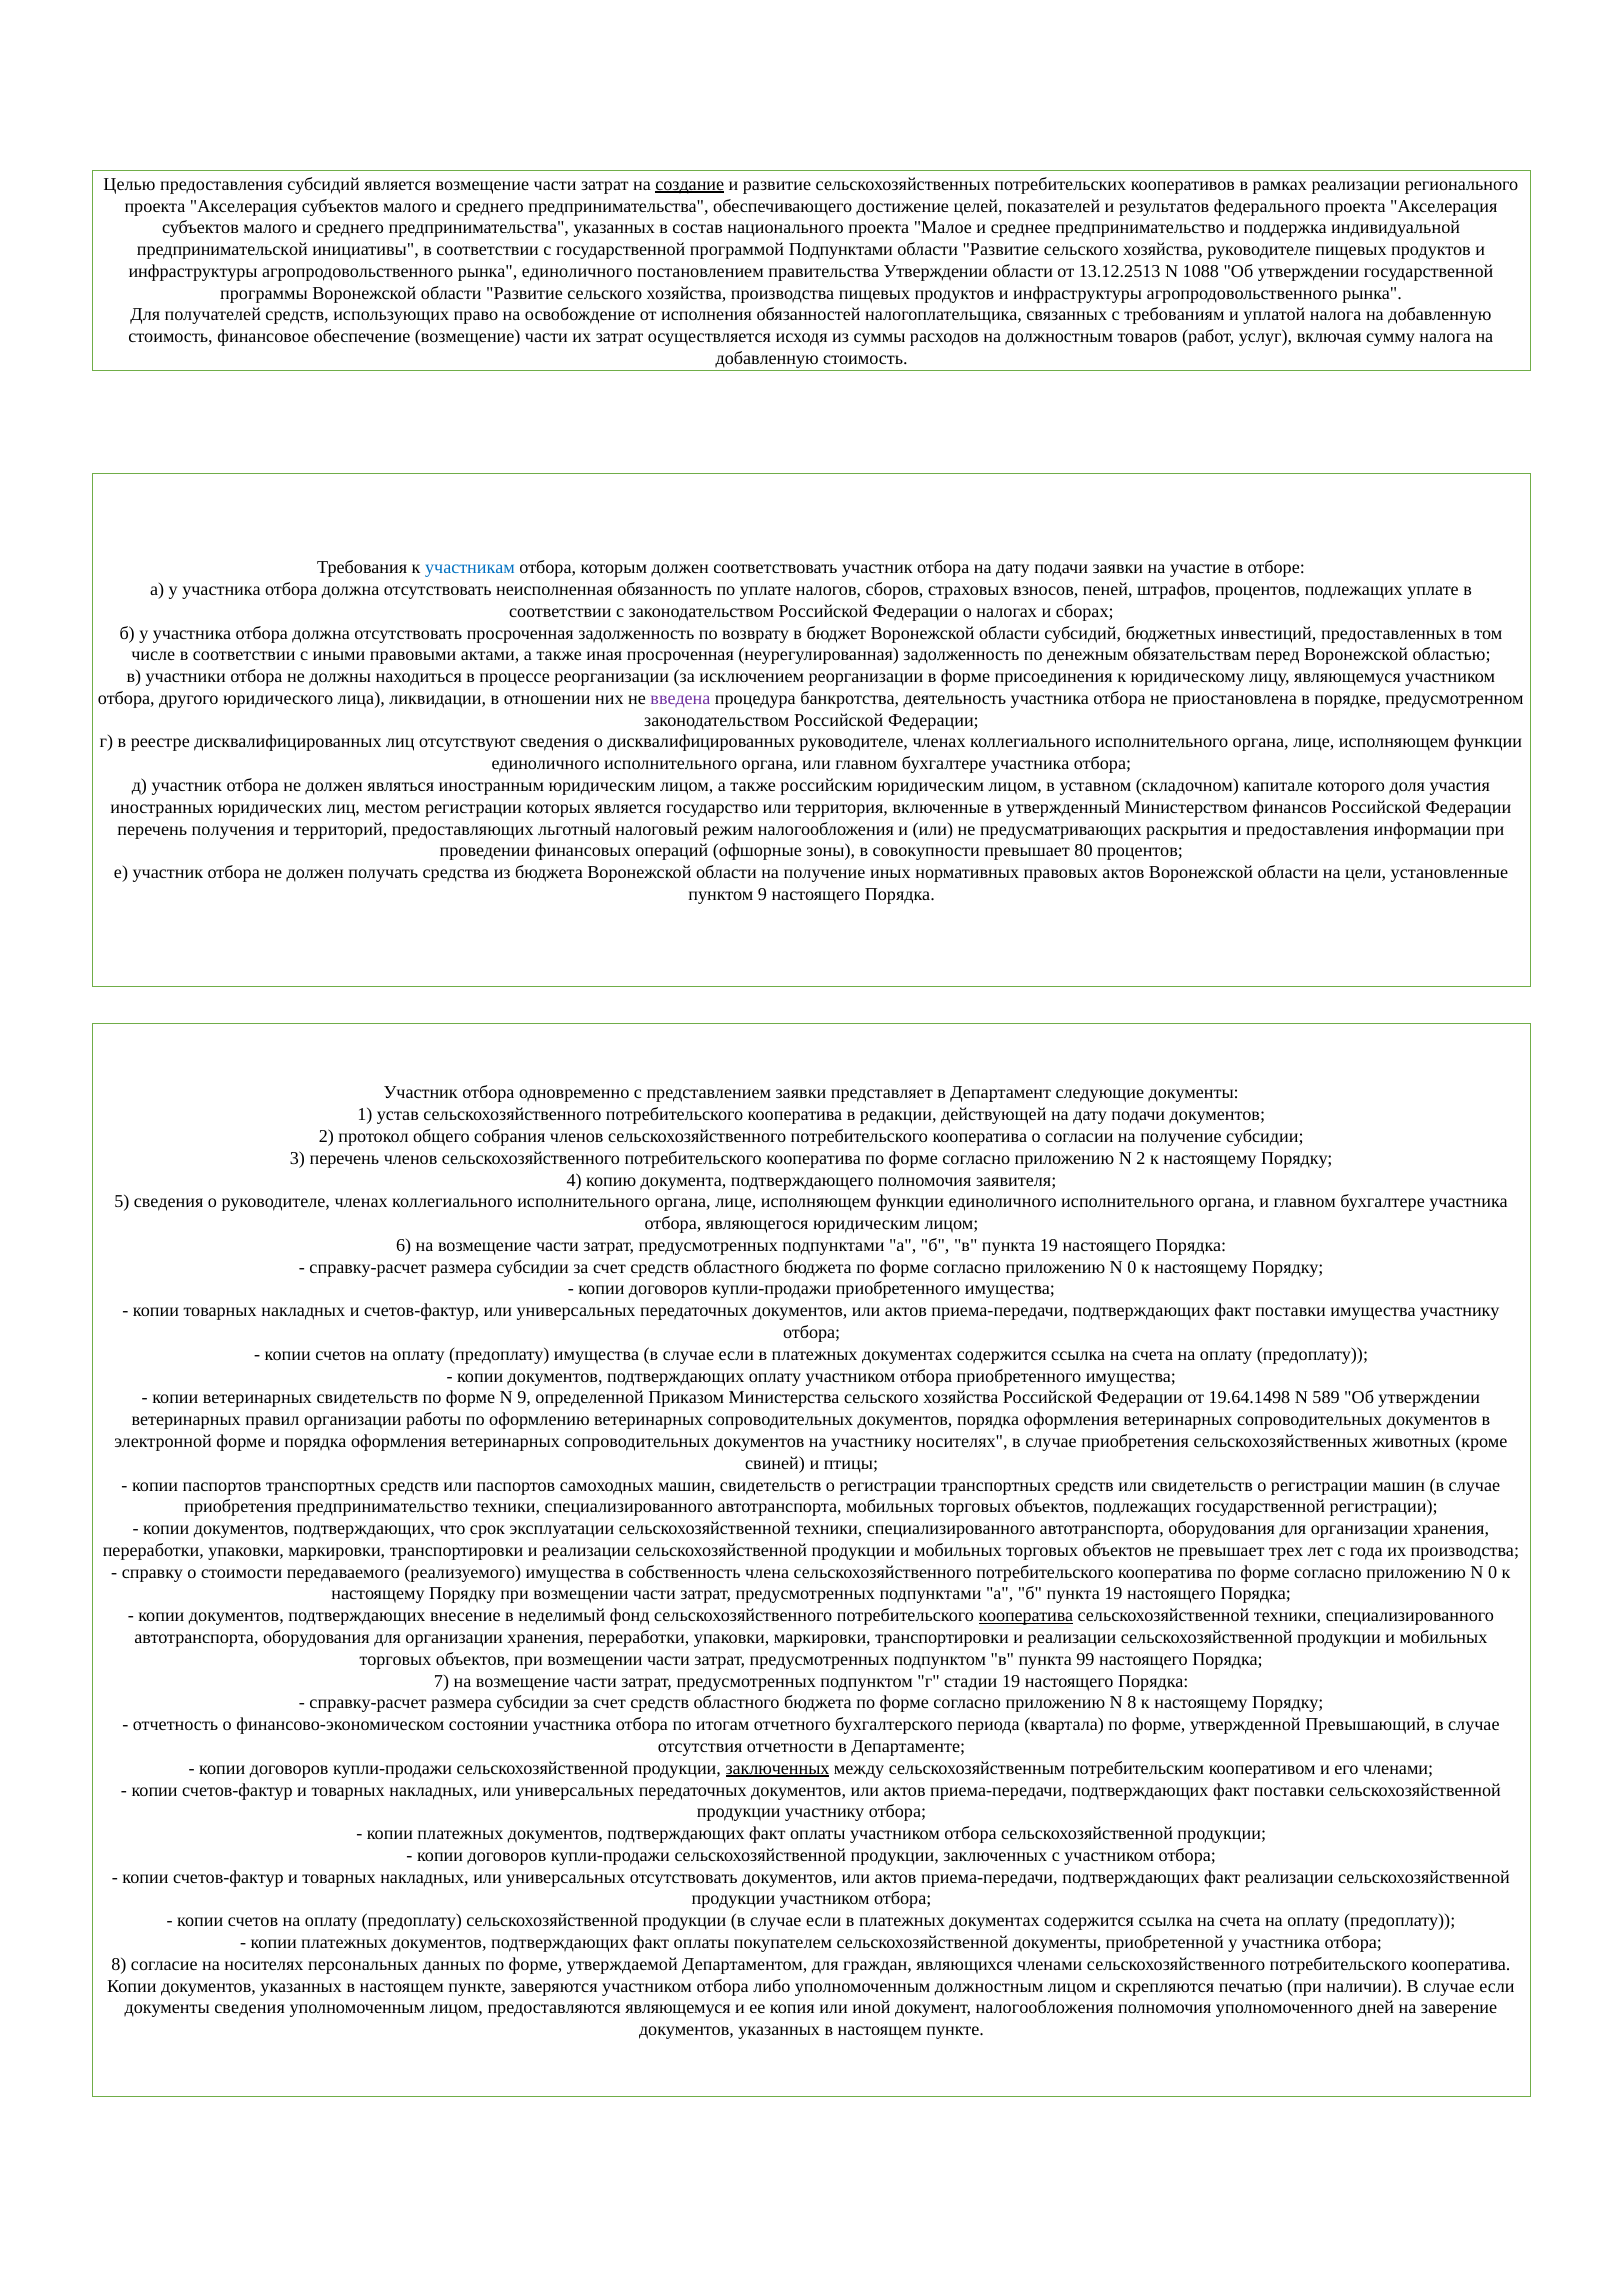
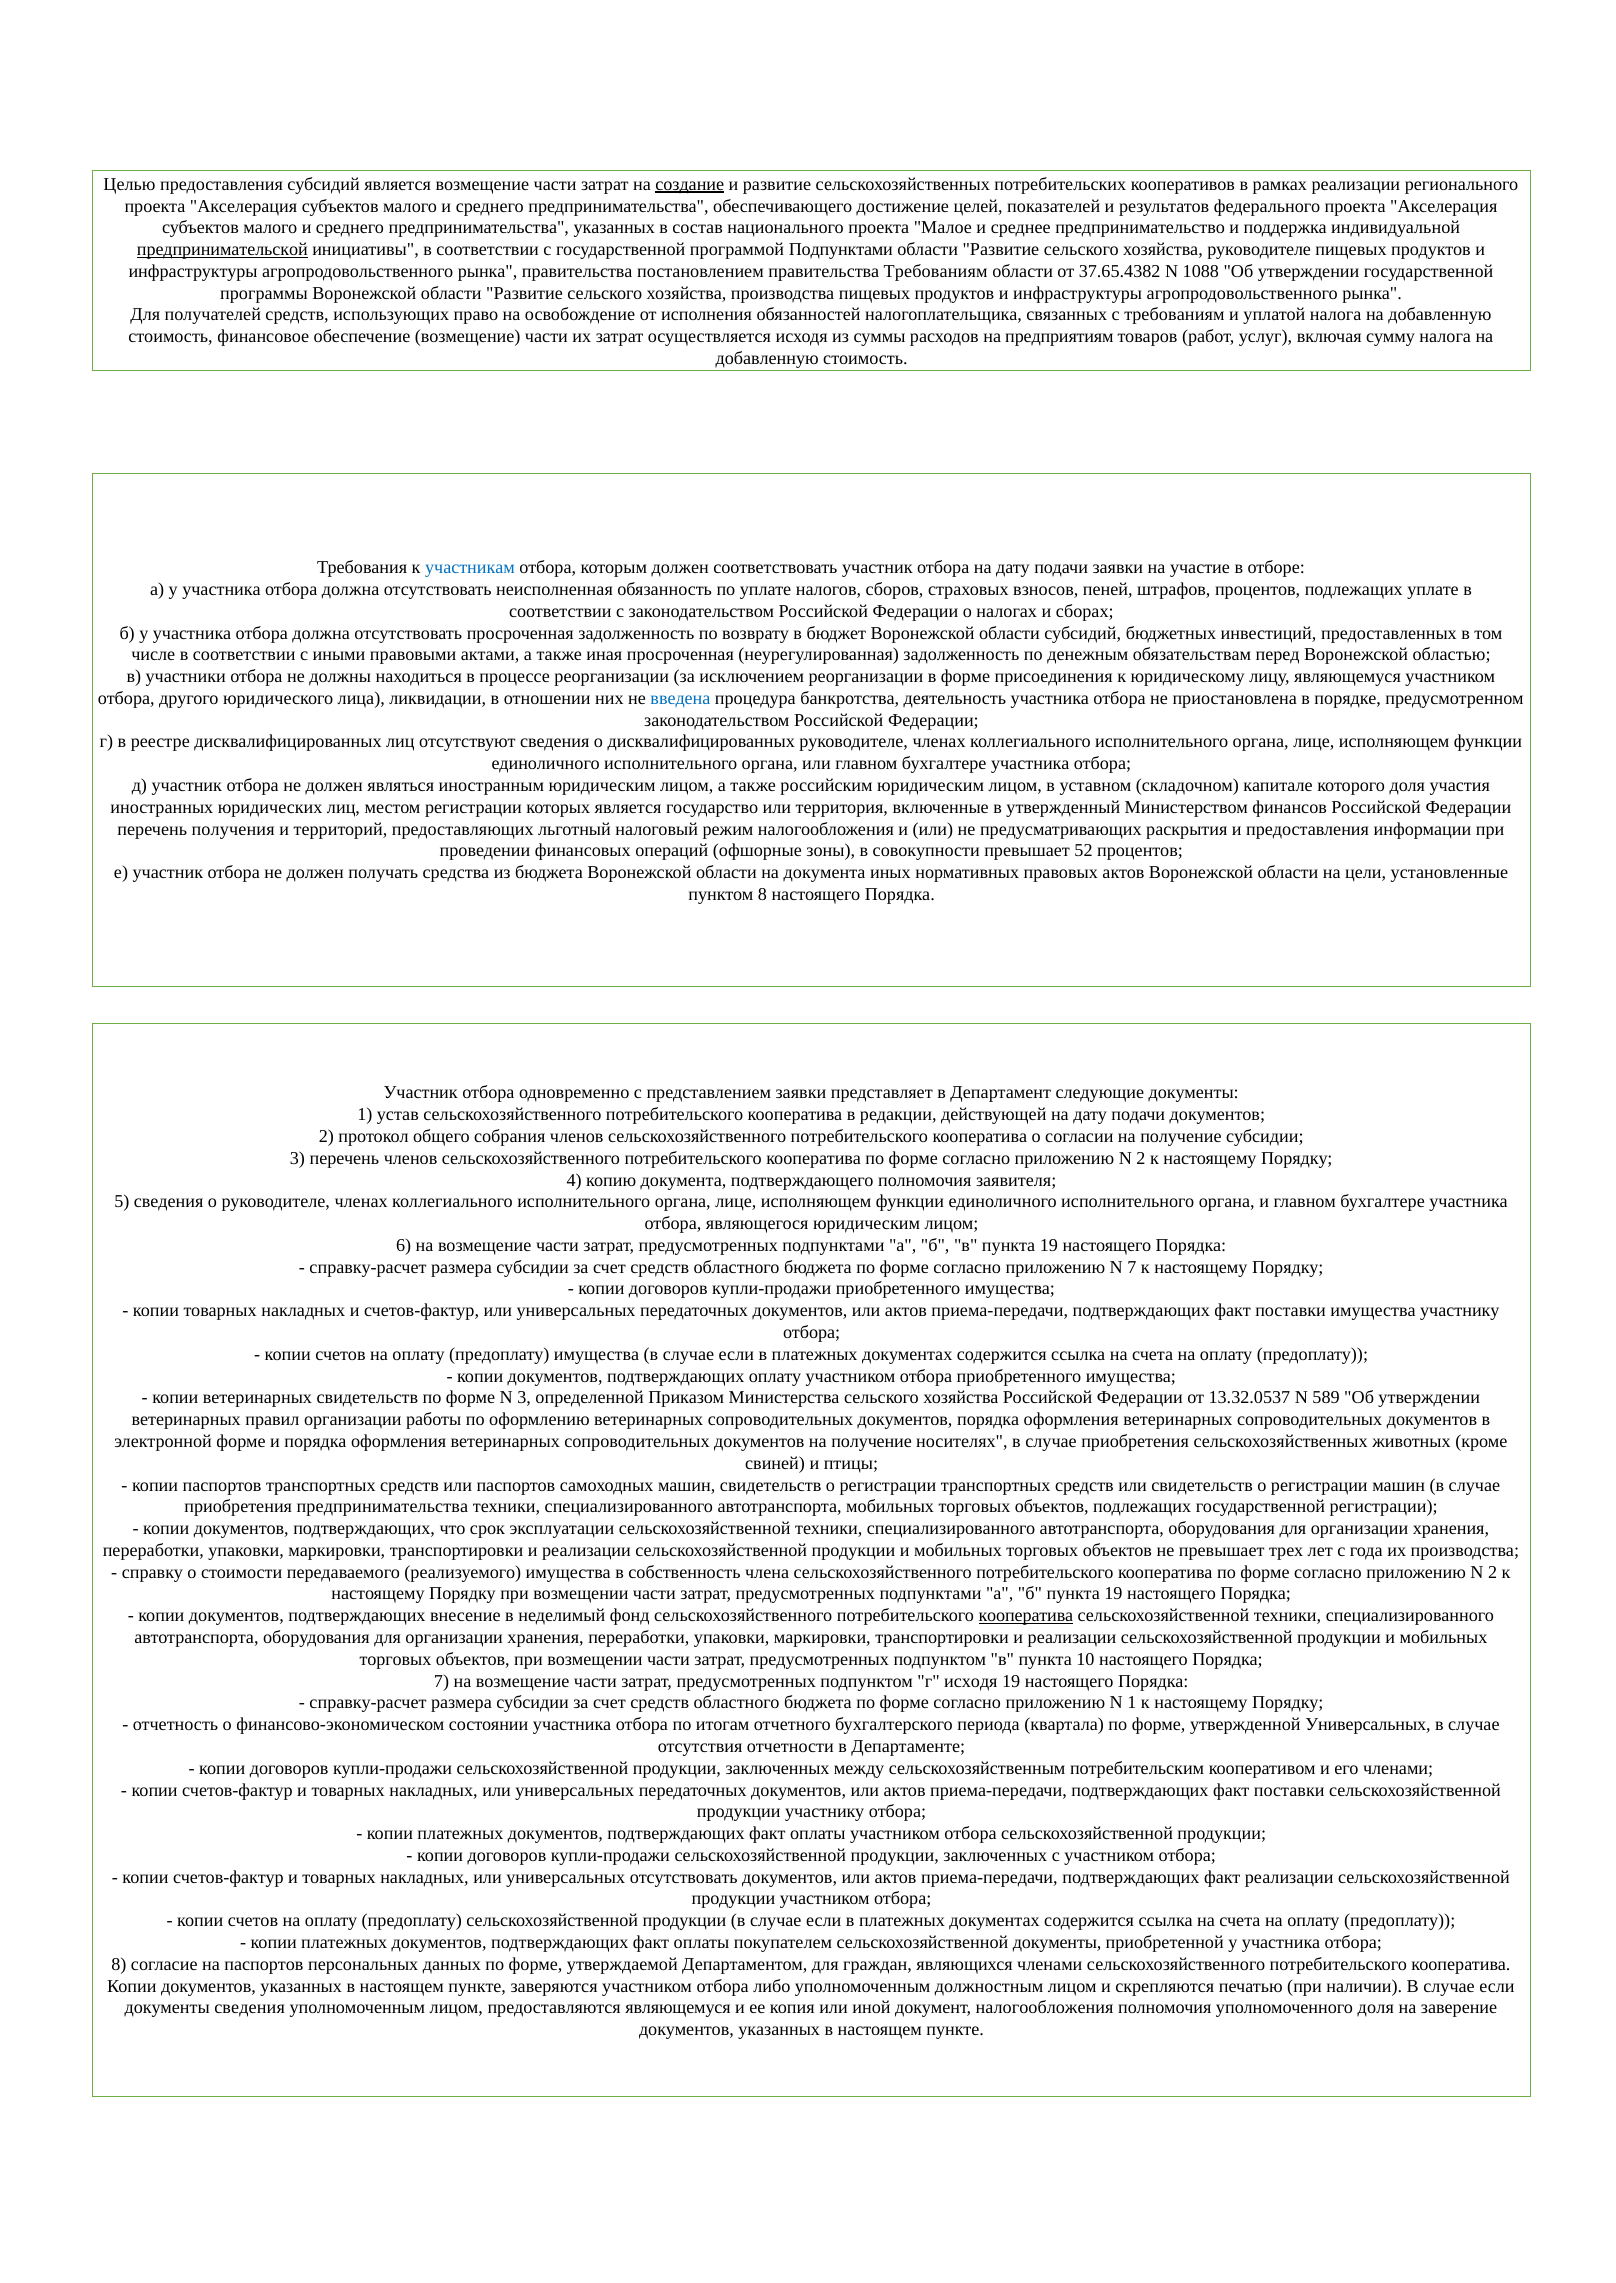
предпринимательской underline: none -> present
рынка единоличного: единоличного -> правительства
правительства Утверждении: Утверждении -> Требованиям
13.12.2513: 13.12.2513 -> 37.65.4382
на должностным: должностным -> предприятиям
введена colour: purple -> blue
80: 80 -> 52
области на получение: получение -> документа
пунктом 9: 9 -> 8
0 at (1132, 1267): 0 -> 7
N 9: 9 -> 3
19.64.1498: 19.64.1498 -> 13.32.0537
документов на участнику: участнику -> получение
приобретения предпринимательство: предпринимательство -> предпринимательства
0 at (1493, 1572): 0 -> 2
99: 99 -> 10
г стадии: стадии -> исходя
N 8: 8 -> 1
утвержденной Превышающий: Превышающий -> Универсальных
заключенных at (778, 1768) underline: present -> none
на носителях: носителях -> паспортов
уполномоченного дней: дней -> доля
